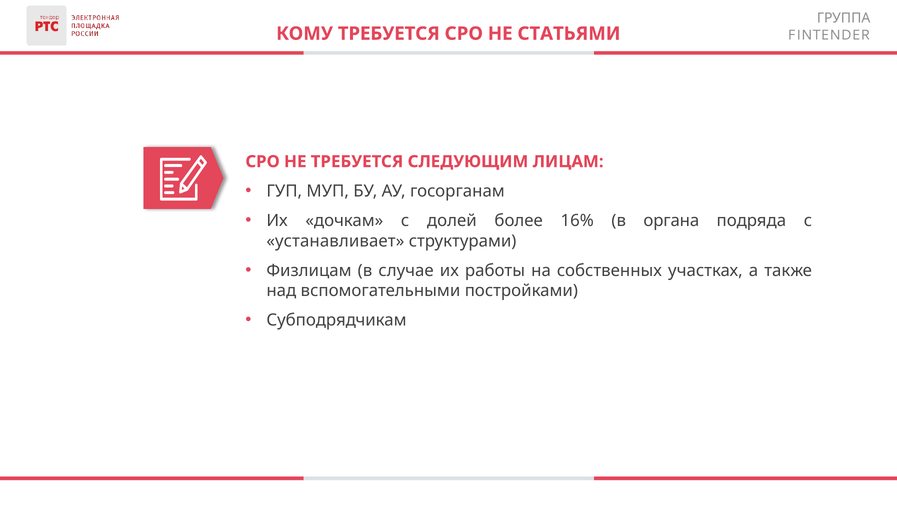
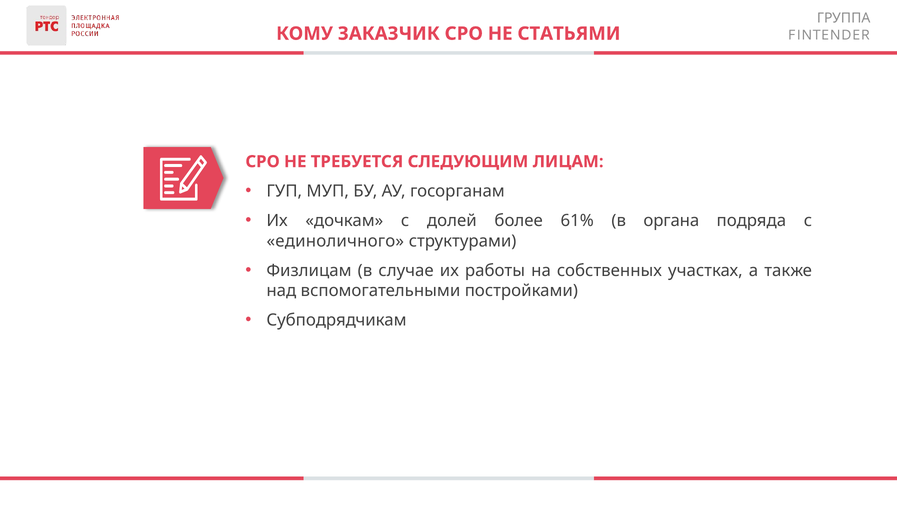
КОМУ ТРЕБУЕТСЯ: ТРЕБУЕТСЯ -> ЗАКАЗЧИК
16%: 16% -> 61%
устанавливает: устанавливает -> единоличного
